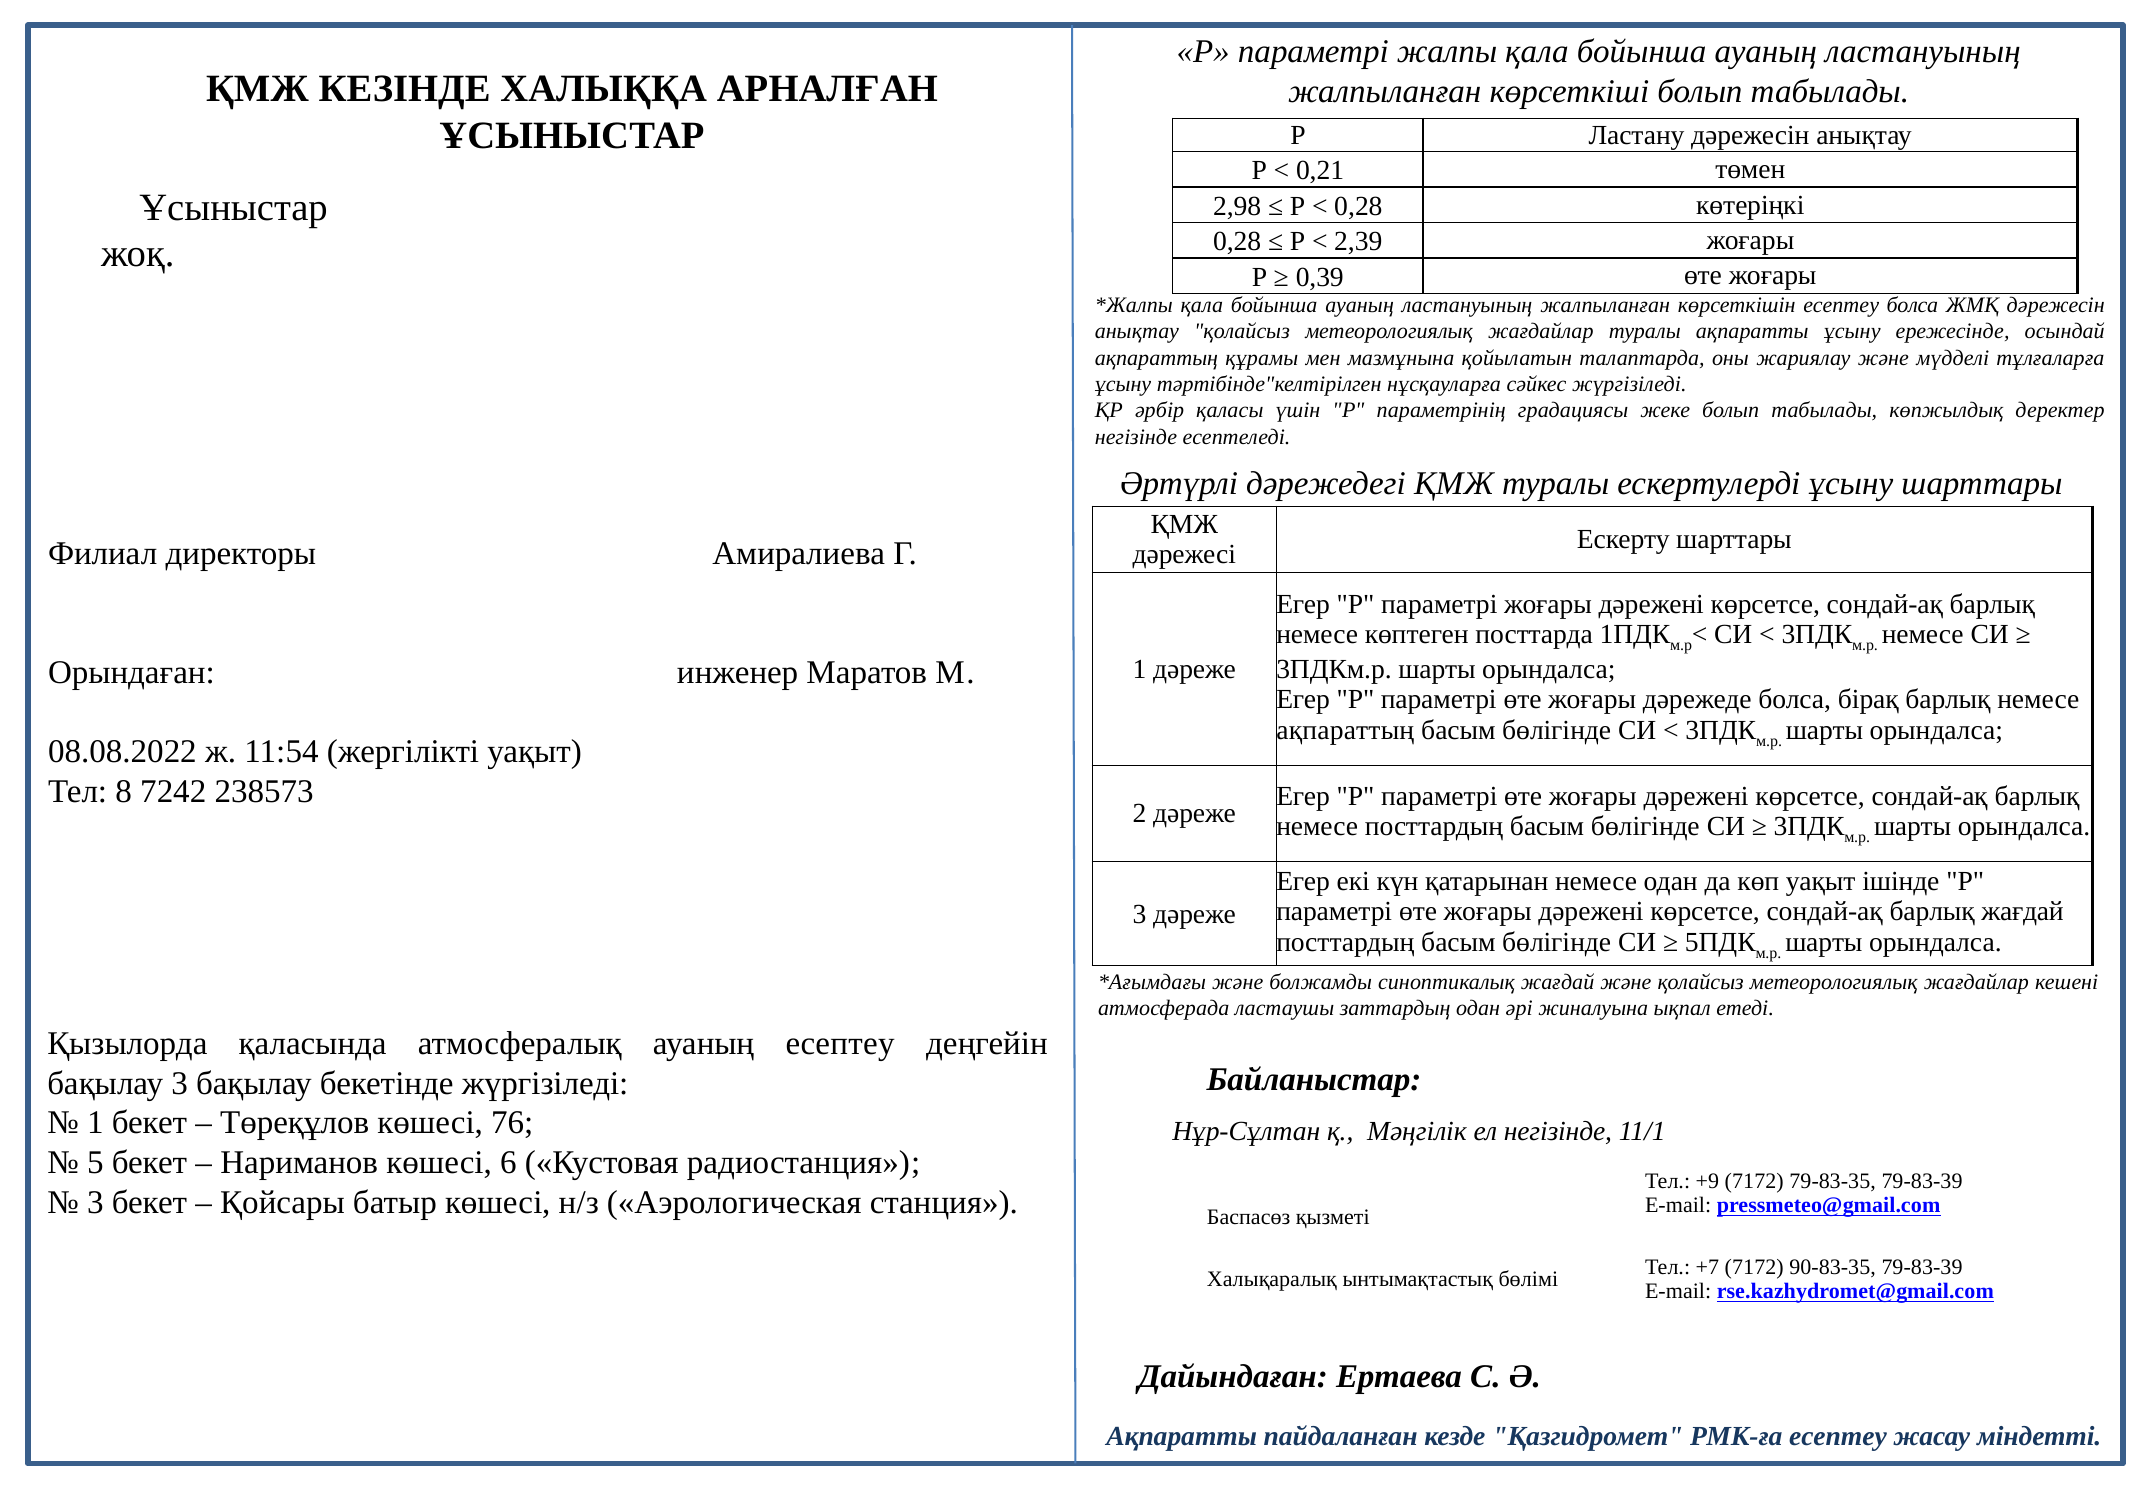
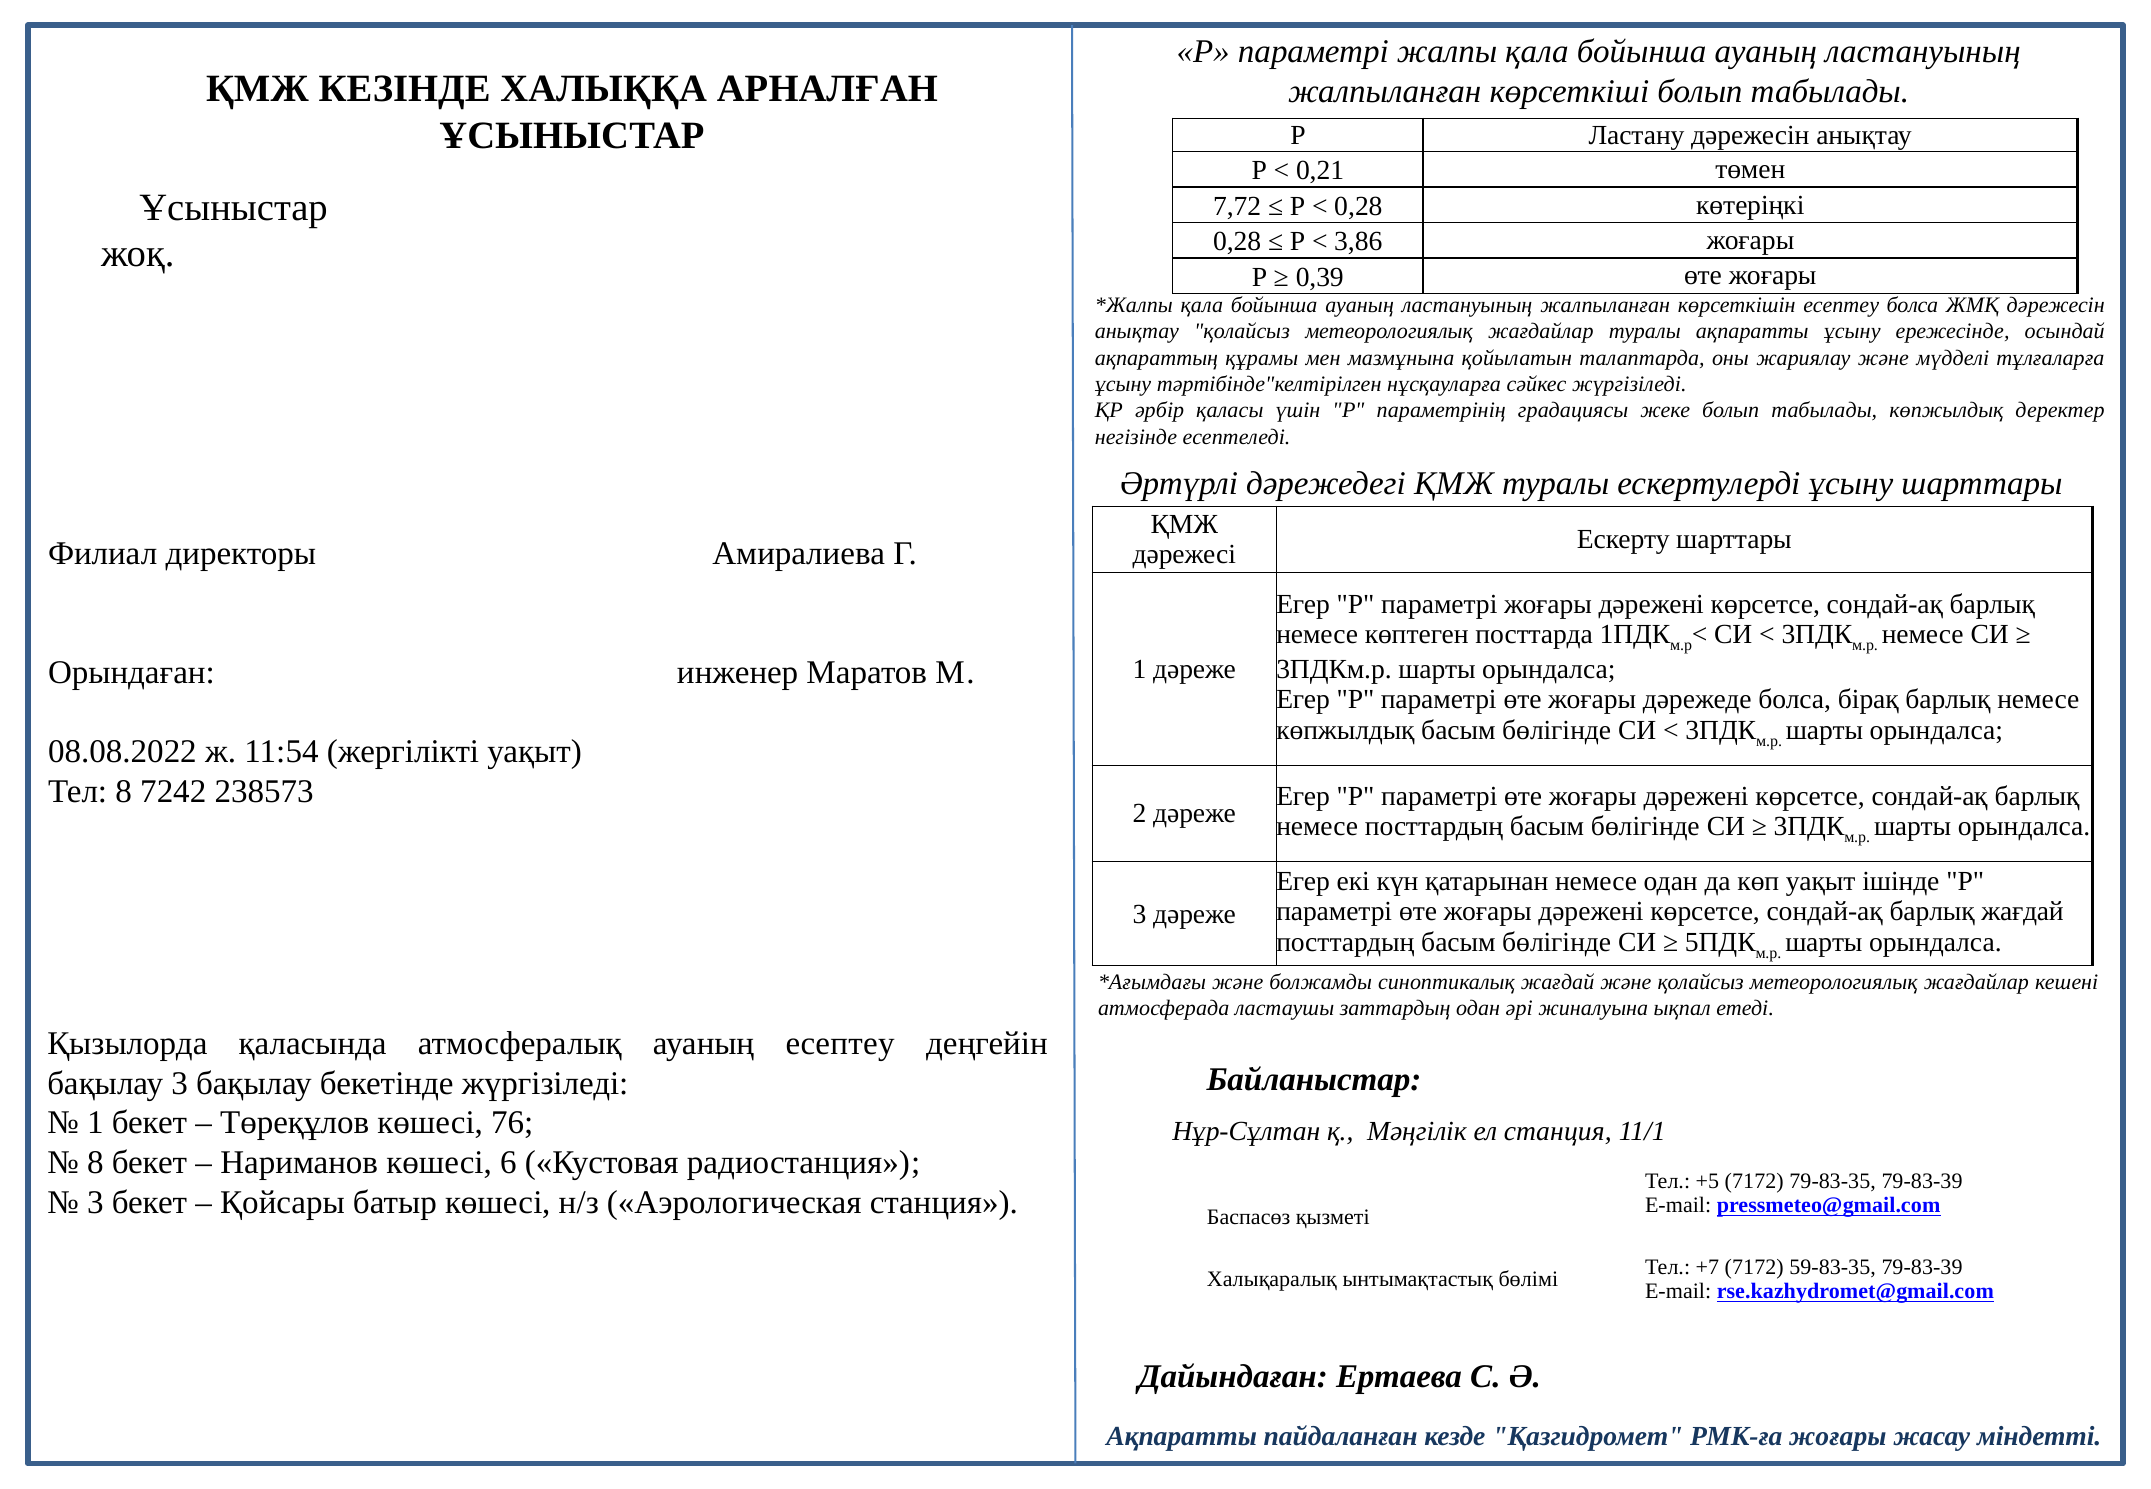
2,98: 2,98 -> 7,72
2,39: 2,39 -> 3,86
ақпараттың at (1345, 730): ақпараттың -> көпжылдық
ел негізінде: негізінде -> станция
5 at (95, 1163): 5 -> 8
+9: +9 -> +5
90-83-35: 90-83-35 -> 59-83-35
РМК-ға есептеу: есептеу -> жоғары
